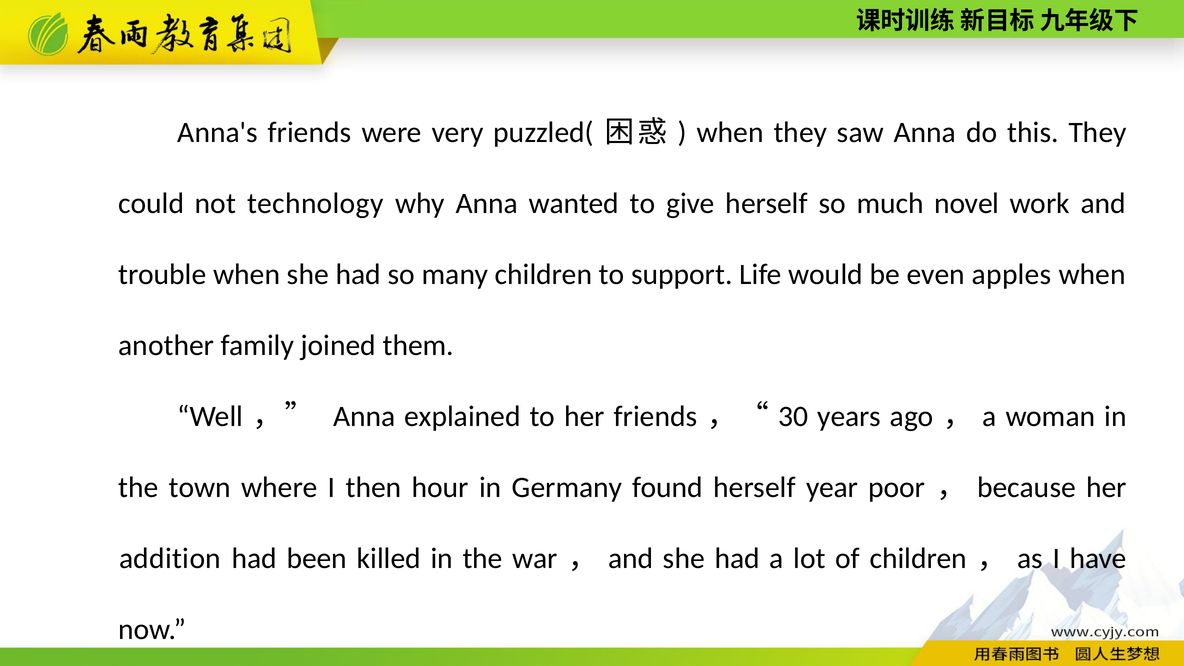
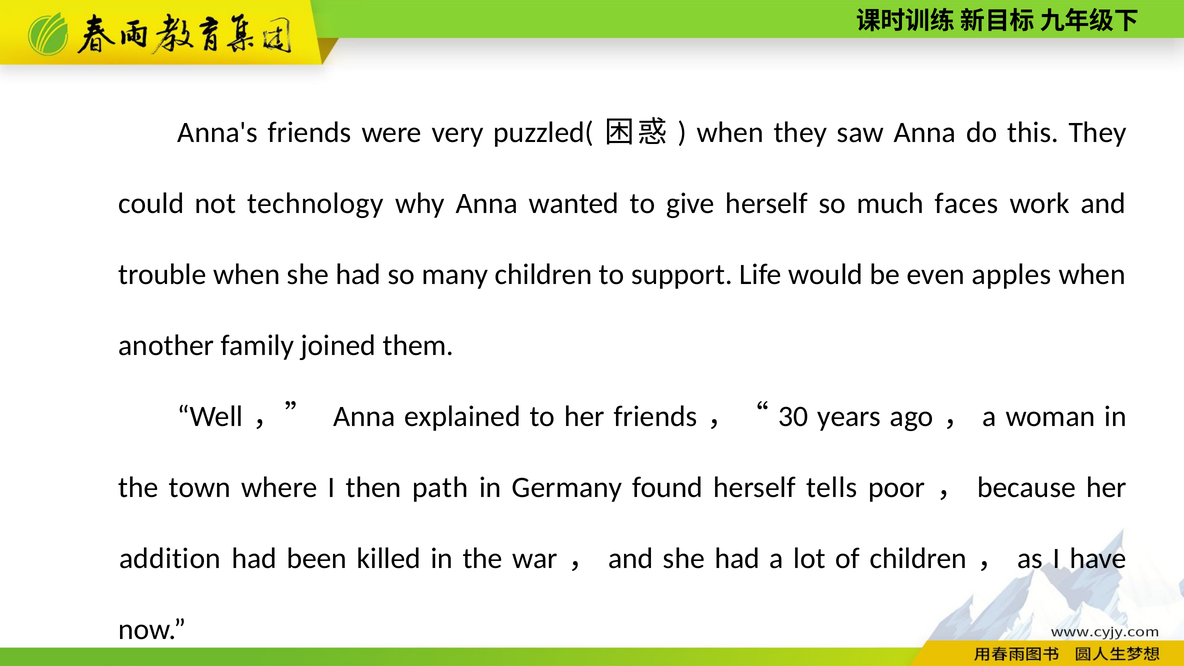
novel: novel -> faces
hour: hour -> path
year: year -> tells
